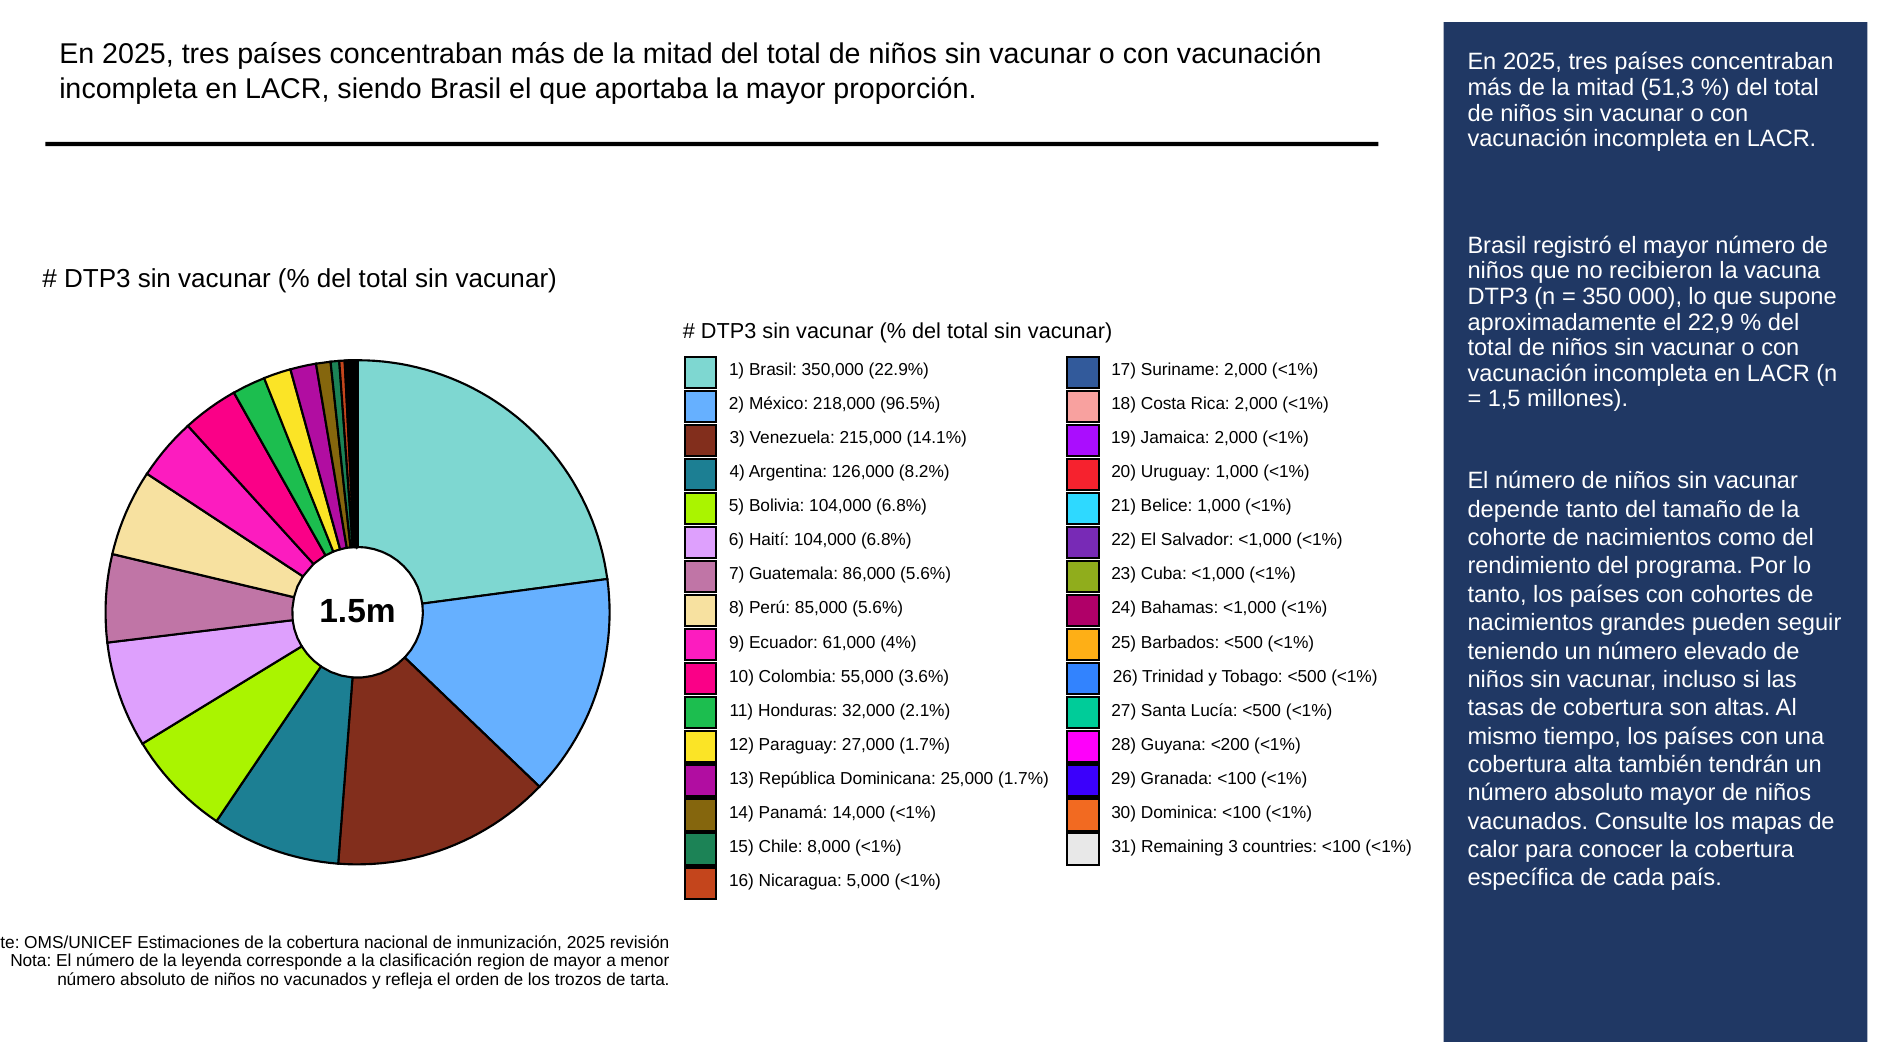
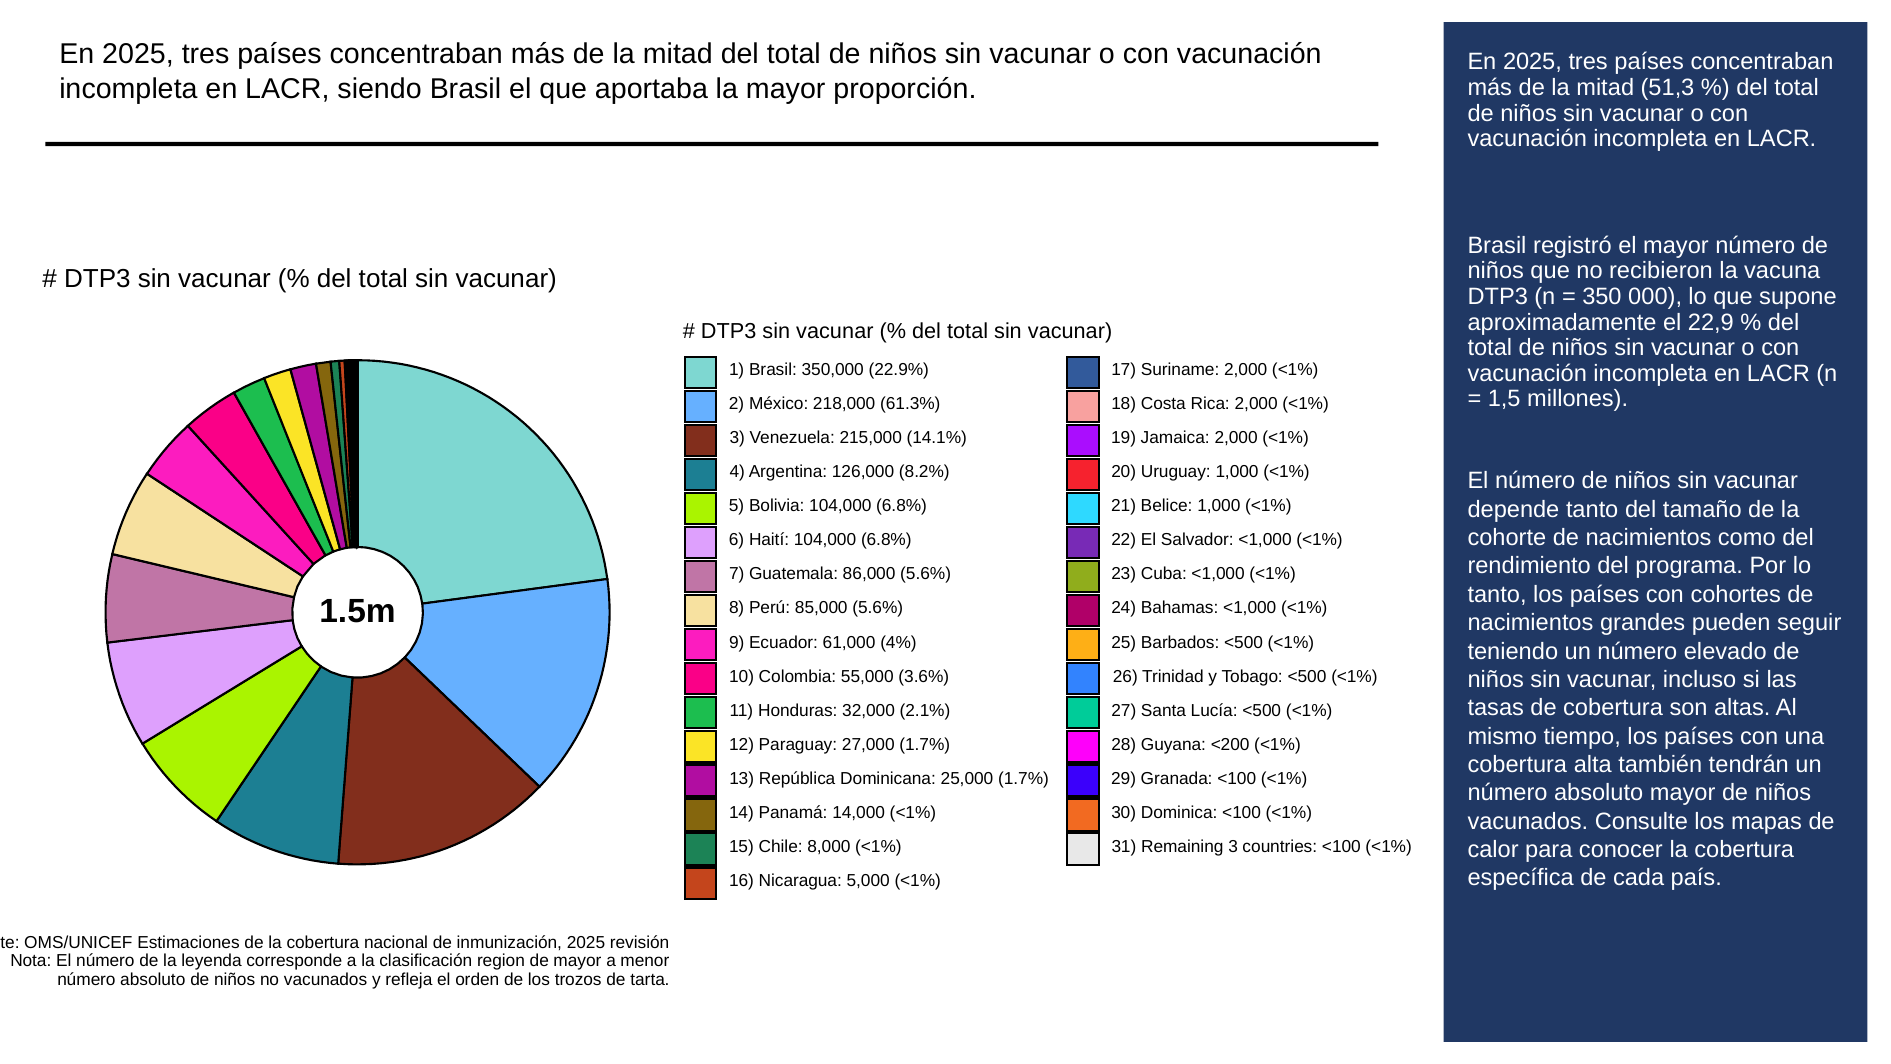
96.5%: 96.5% -> 61.3%
